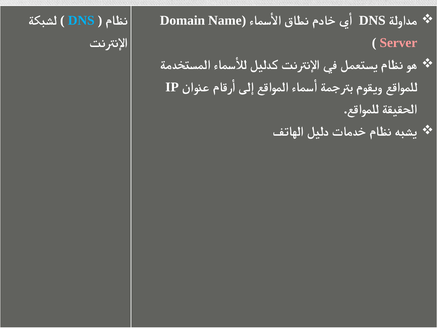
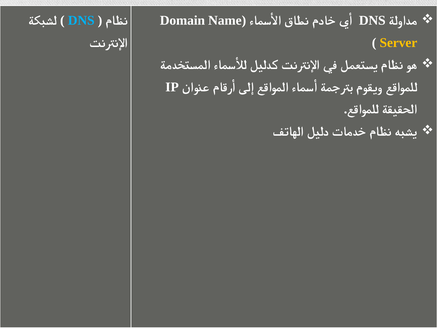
Server colour: pink -> yellow
